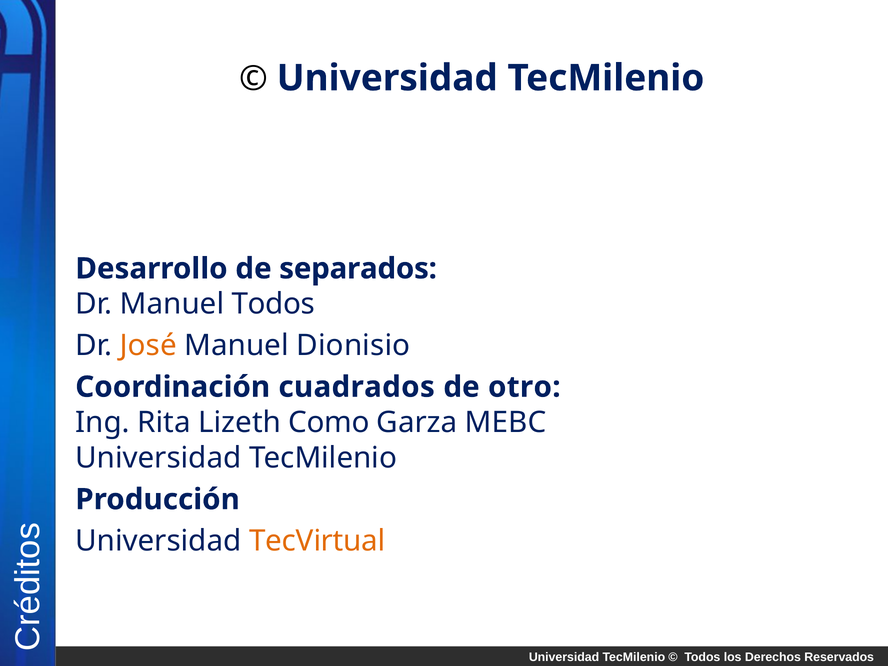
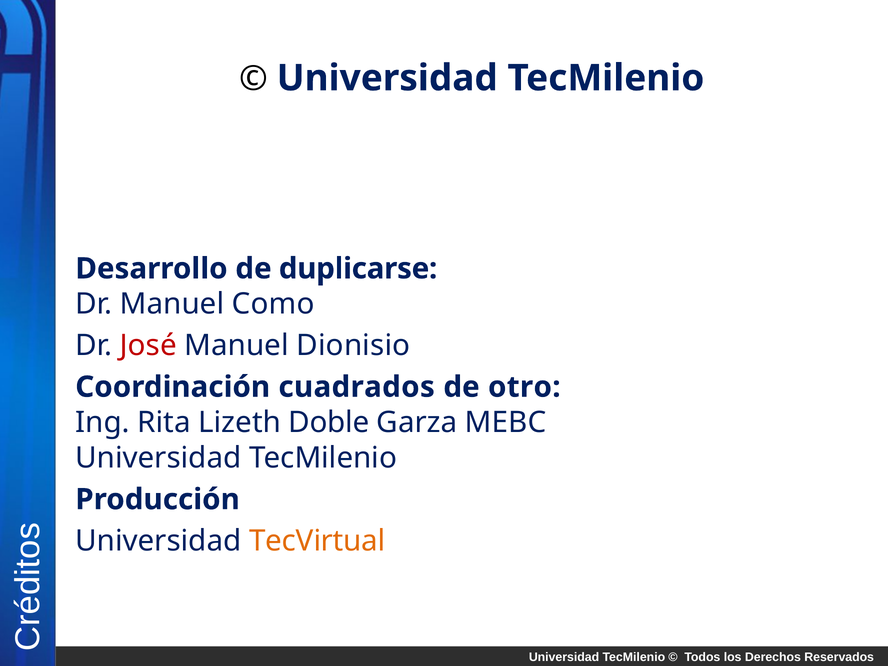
separados: separados -> duplicarse
Manuel Todos: Todos -> Como
José colour: orange -> red
Como: Como -> Doble
